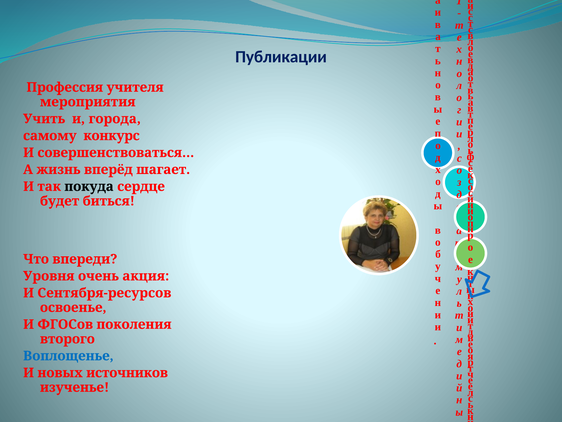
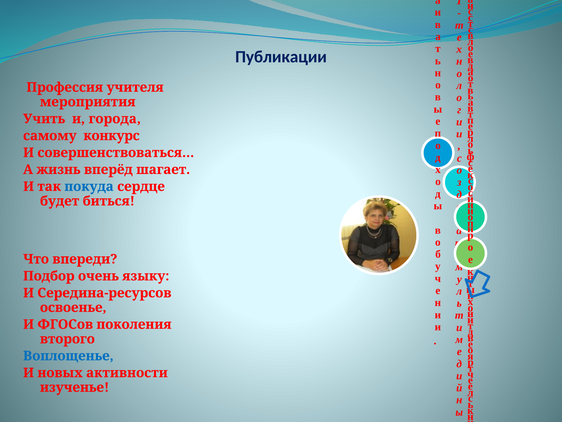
покуда colour: black -> blue
Уровня: Уровня -> Подбор
акция: акция -> языку
Сентября-ресурсов: Сентября-ресурсов -> Середина-ресурсов
источников: источников -> активности
